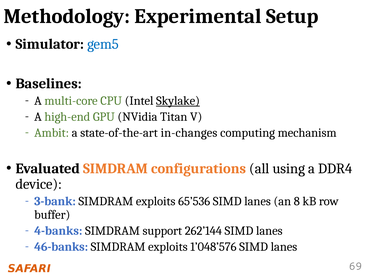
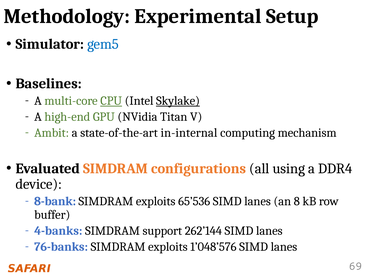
CPU underline: none -> present
in-changes: in-changes -> in-internal
3-bank: 3-bank -> 8-bank
46-banks: 46-banks -> 76-banks
